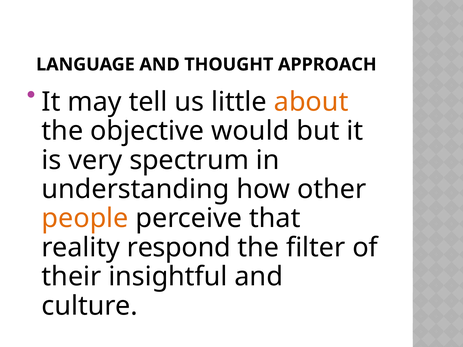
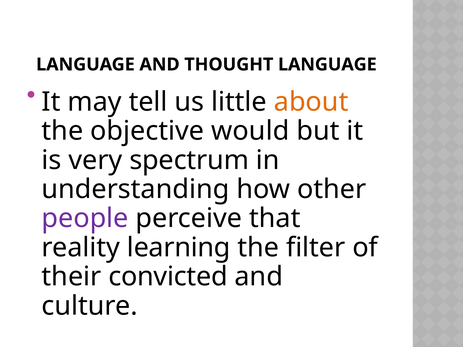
THOUGHT APPROACH: APPROACH -> LANGUAGE
people colour: orange -> purple
respond: respond -> learning
insightful: insightful -> convicted
